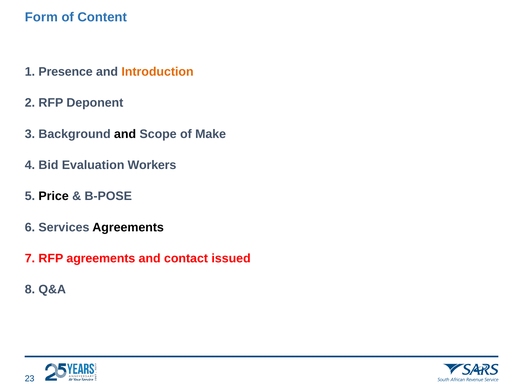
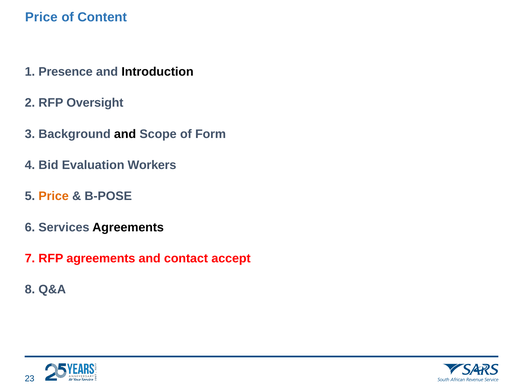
Form at (41, 17): Form -> Price
Introduction colour: orange -> black
Deponent: Deponent -> Oversight
Make: Make -> Form
Price at (54, 196) colour: black -> orange
issued: issued -> accept
